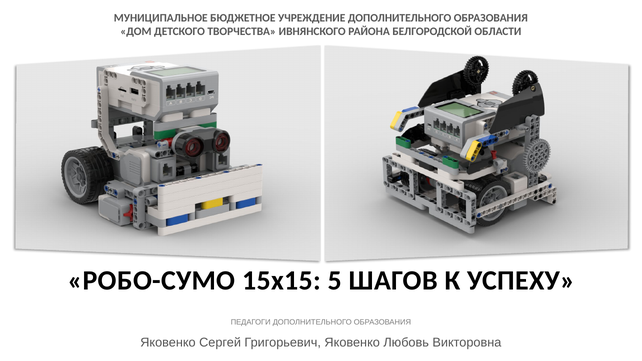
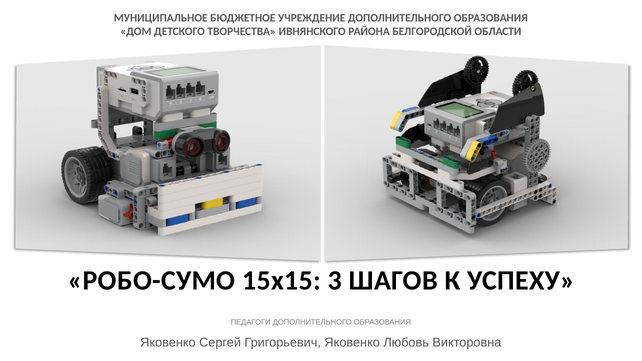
5: 5 -> 3
